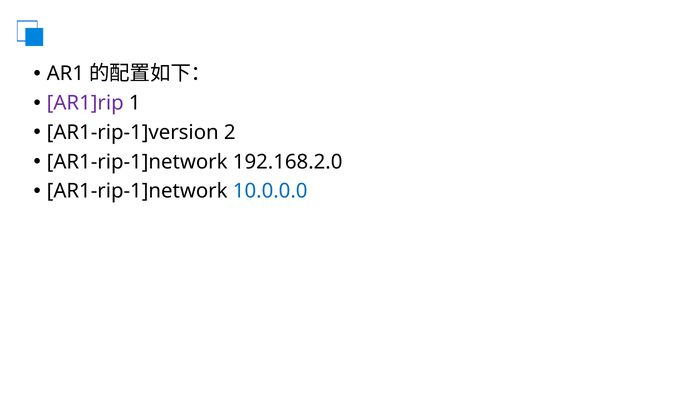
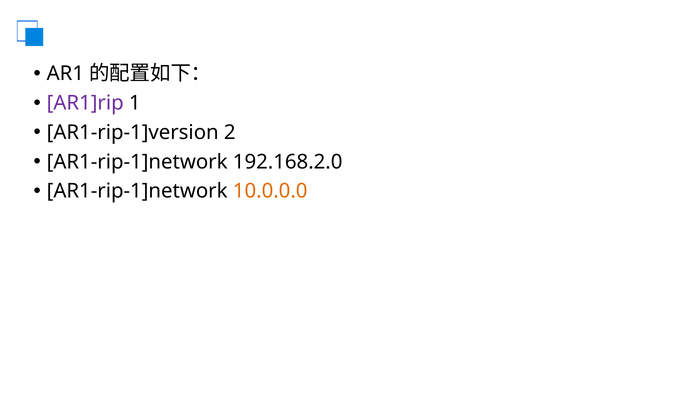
10.0.0.0 colour: blue -> orange
